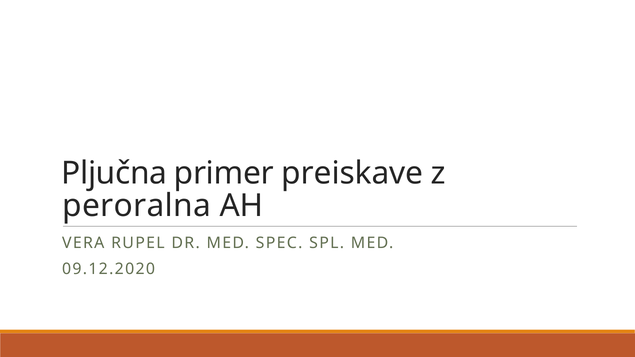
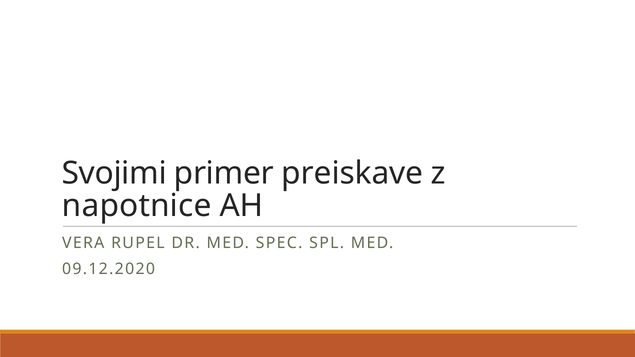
Pljučna: Pljučna -> Svojimi
peroralna: peroralna -> napotnice
